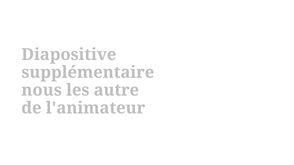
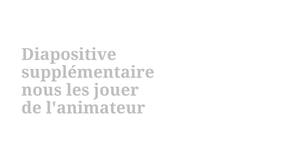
autre: autre -> jouer
